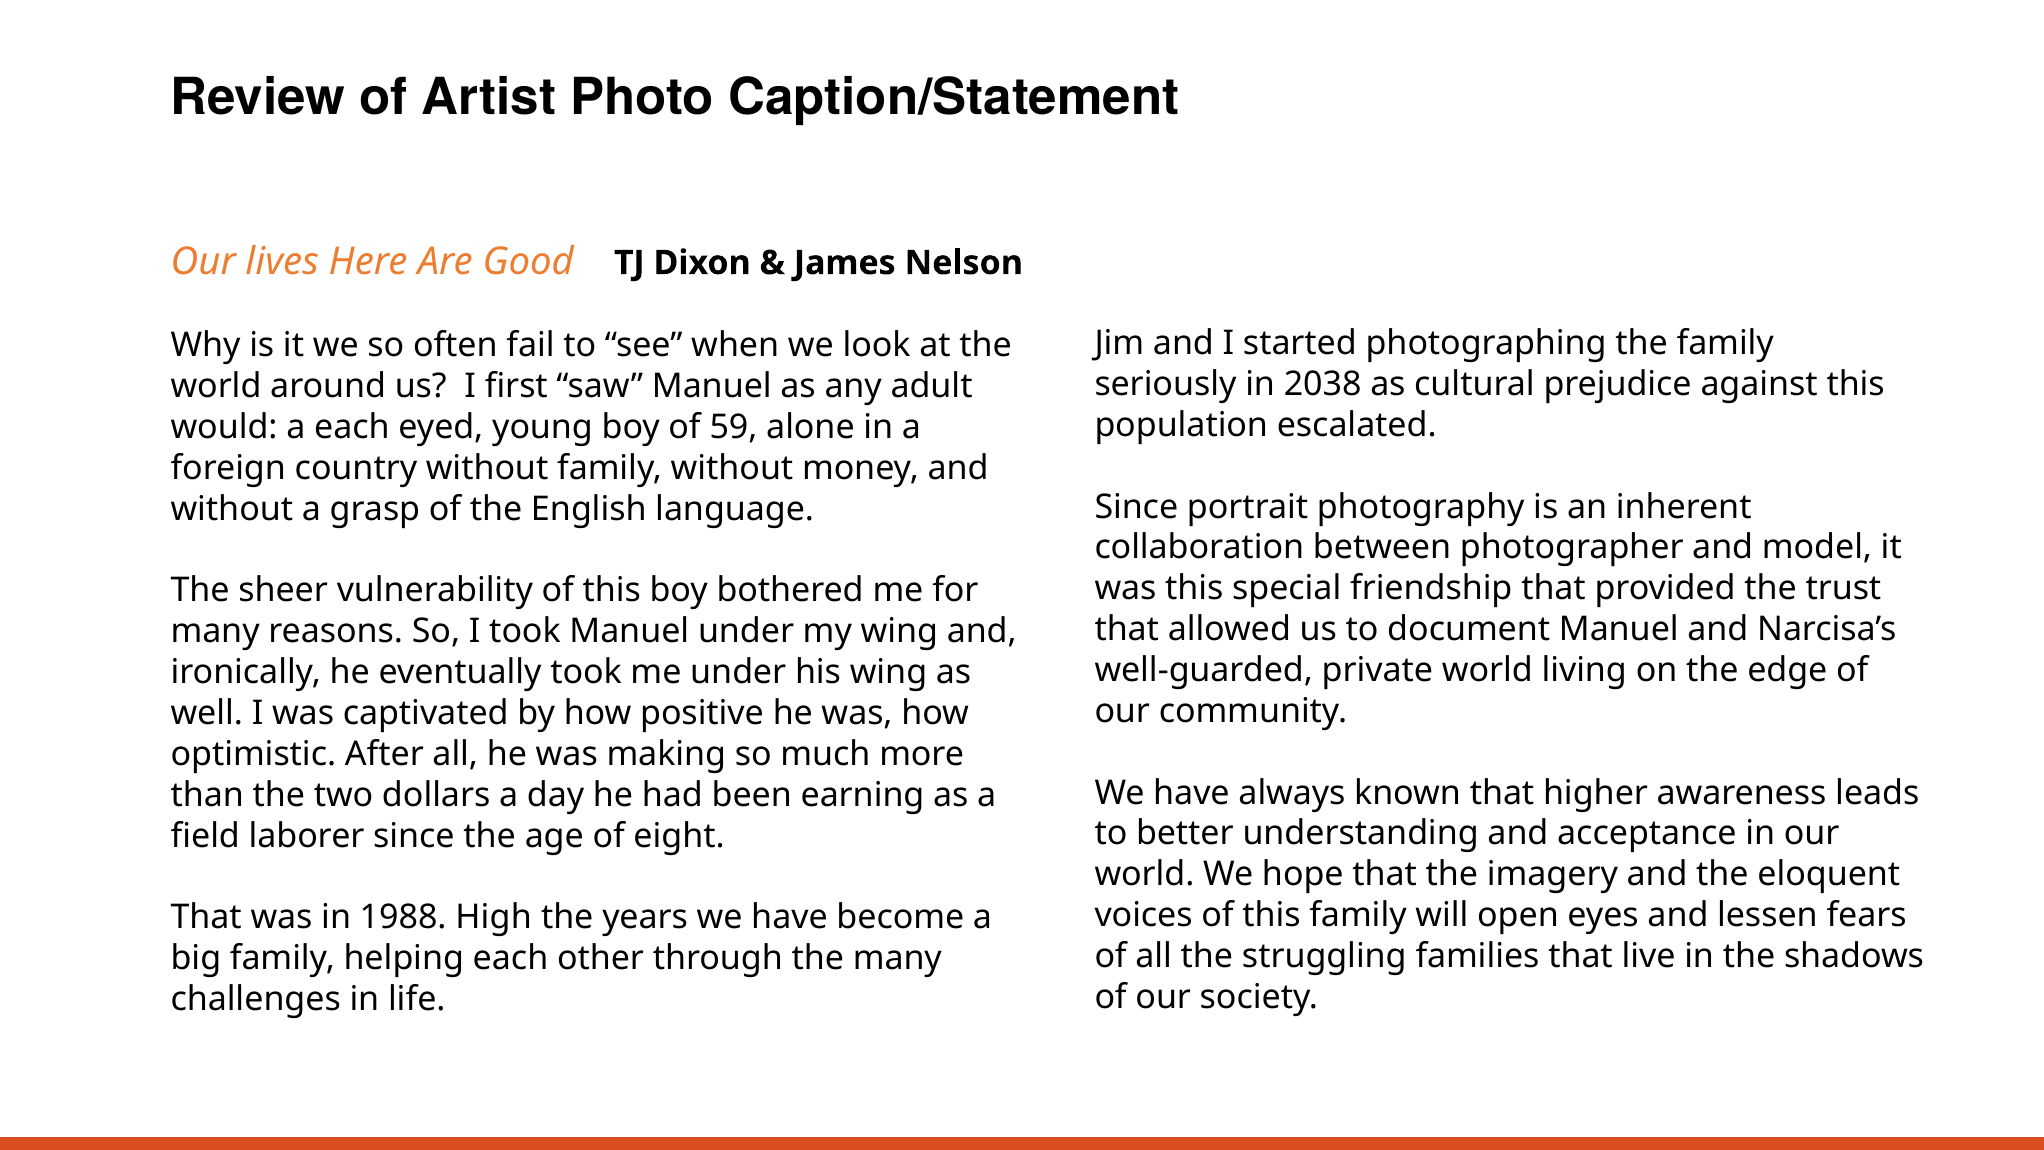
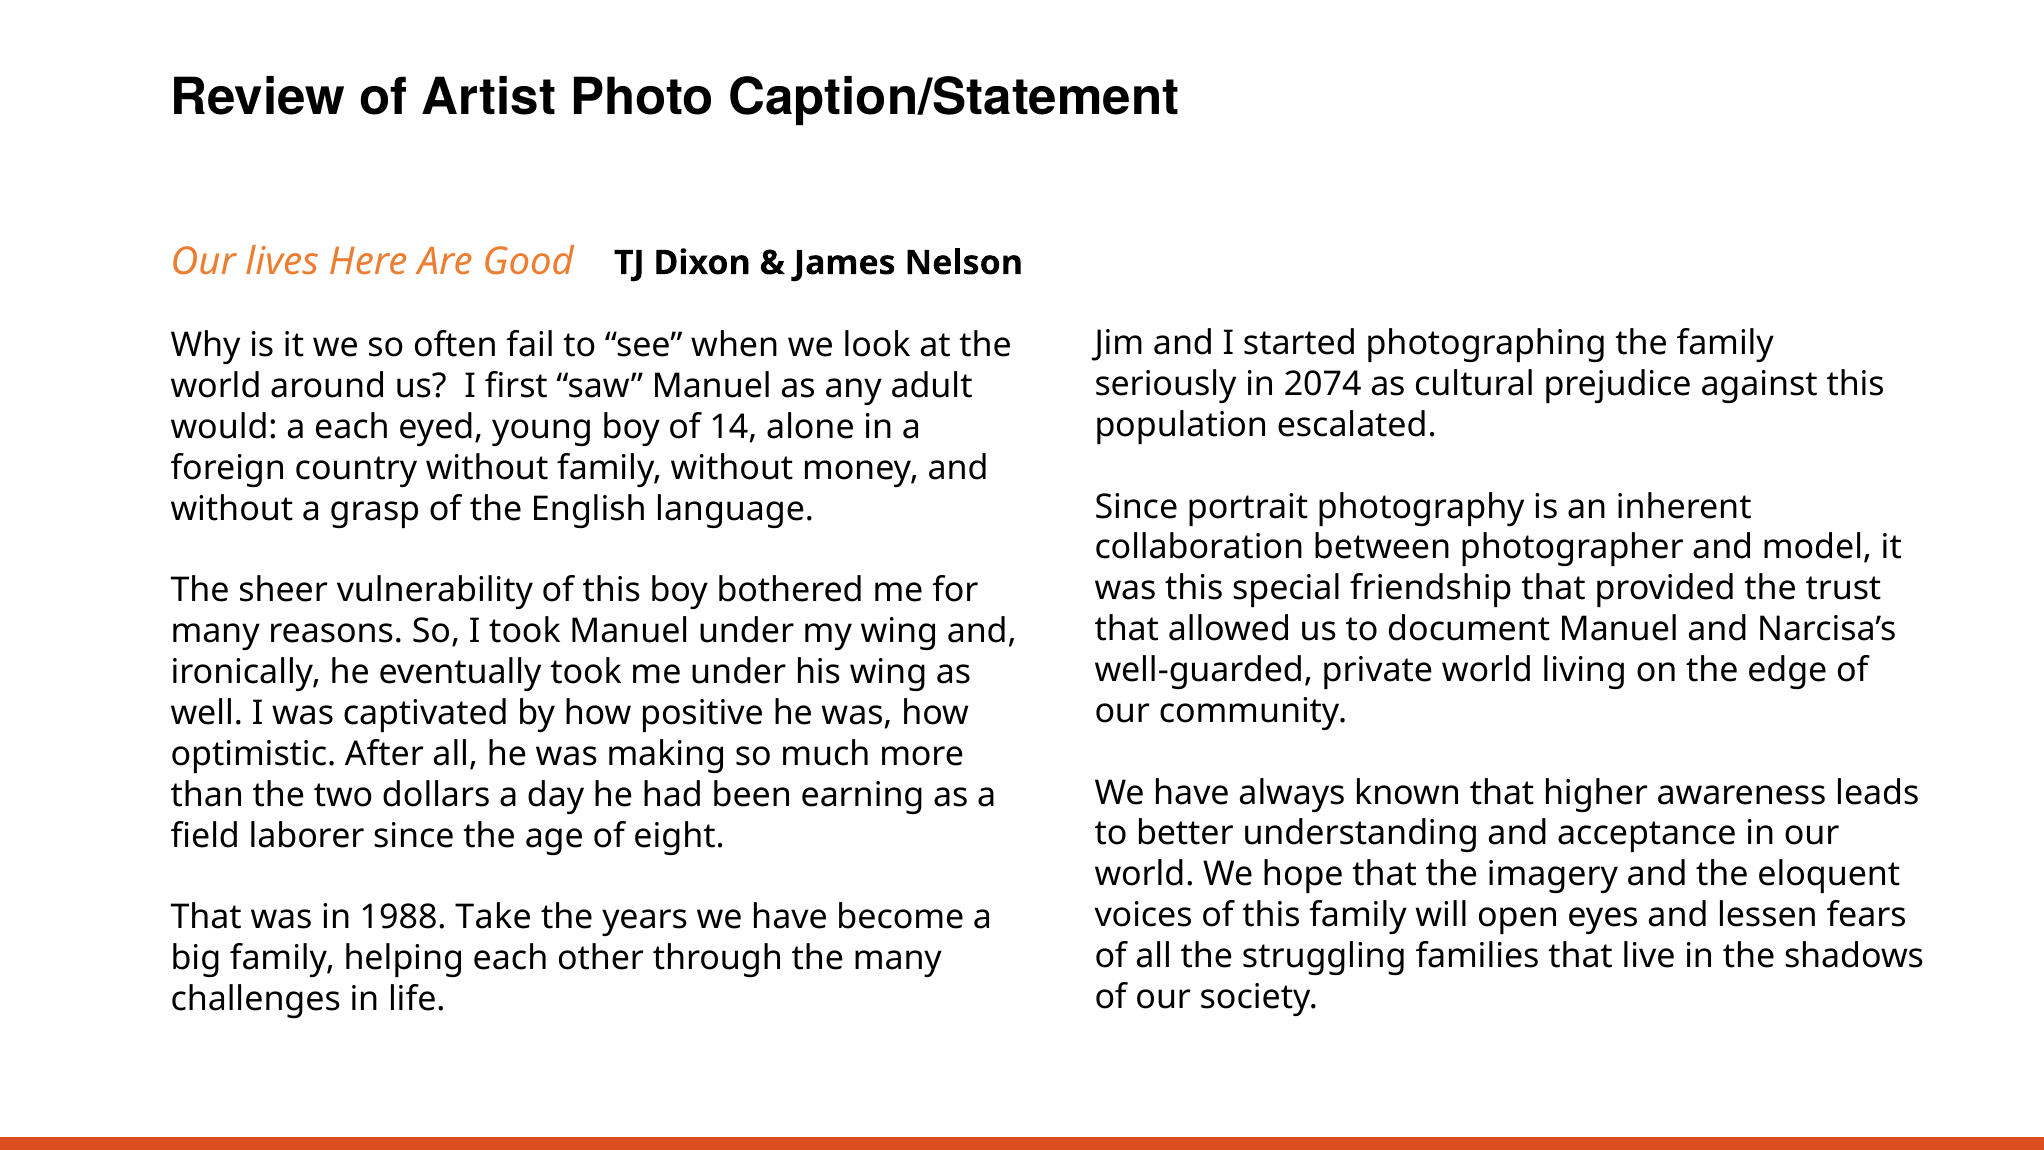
2038: 2038 -> 2074
59: 59 -> 14
High: High -> Take
